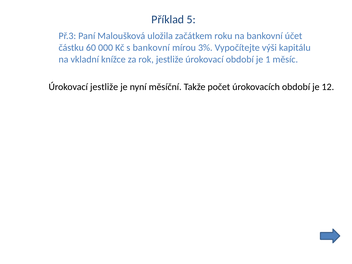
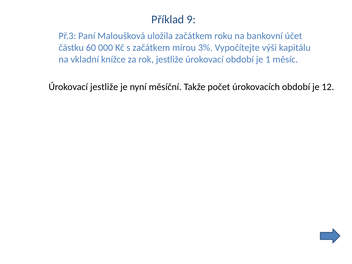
5: 5 -> 9
s bankovní: bankovní -> začátkem
